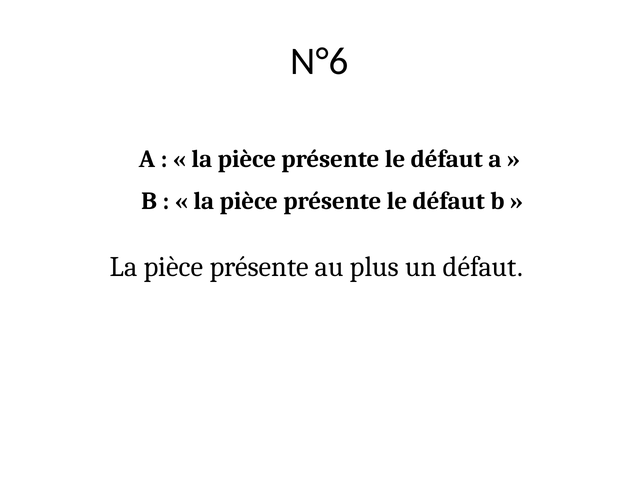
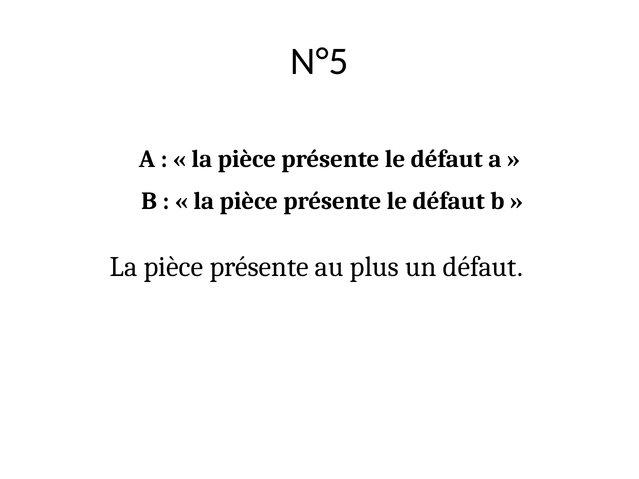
N°6: N°6 -> N°5
